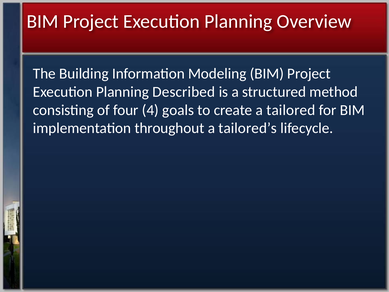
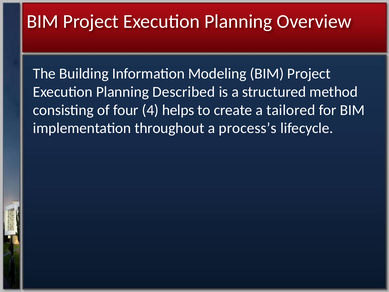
goals: goals -> helps
tailored’s: tailored’s -> process’s
